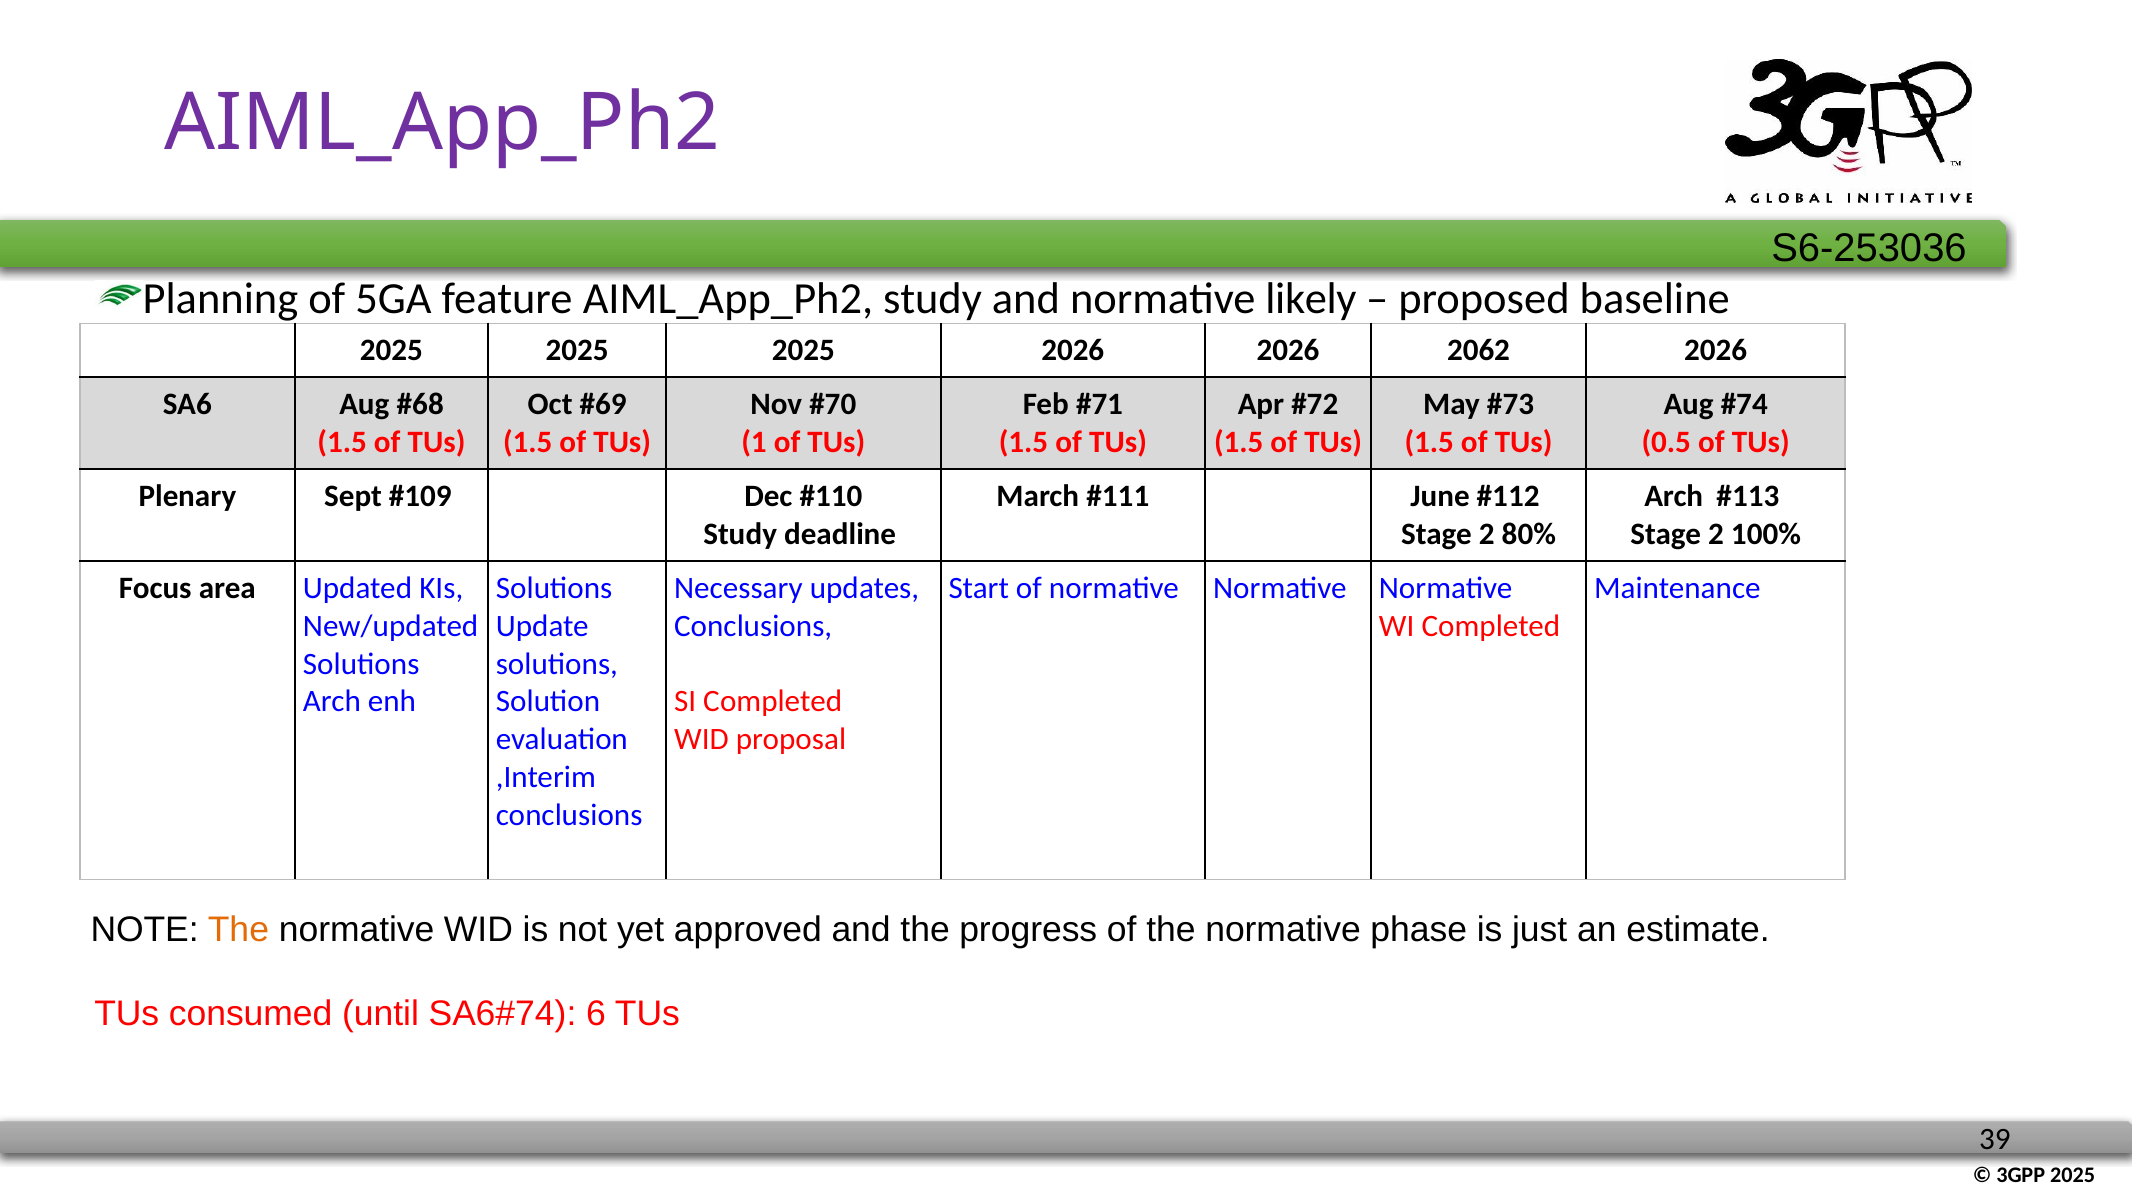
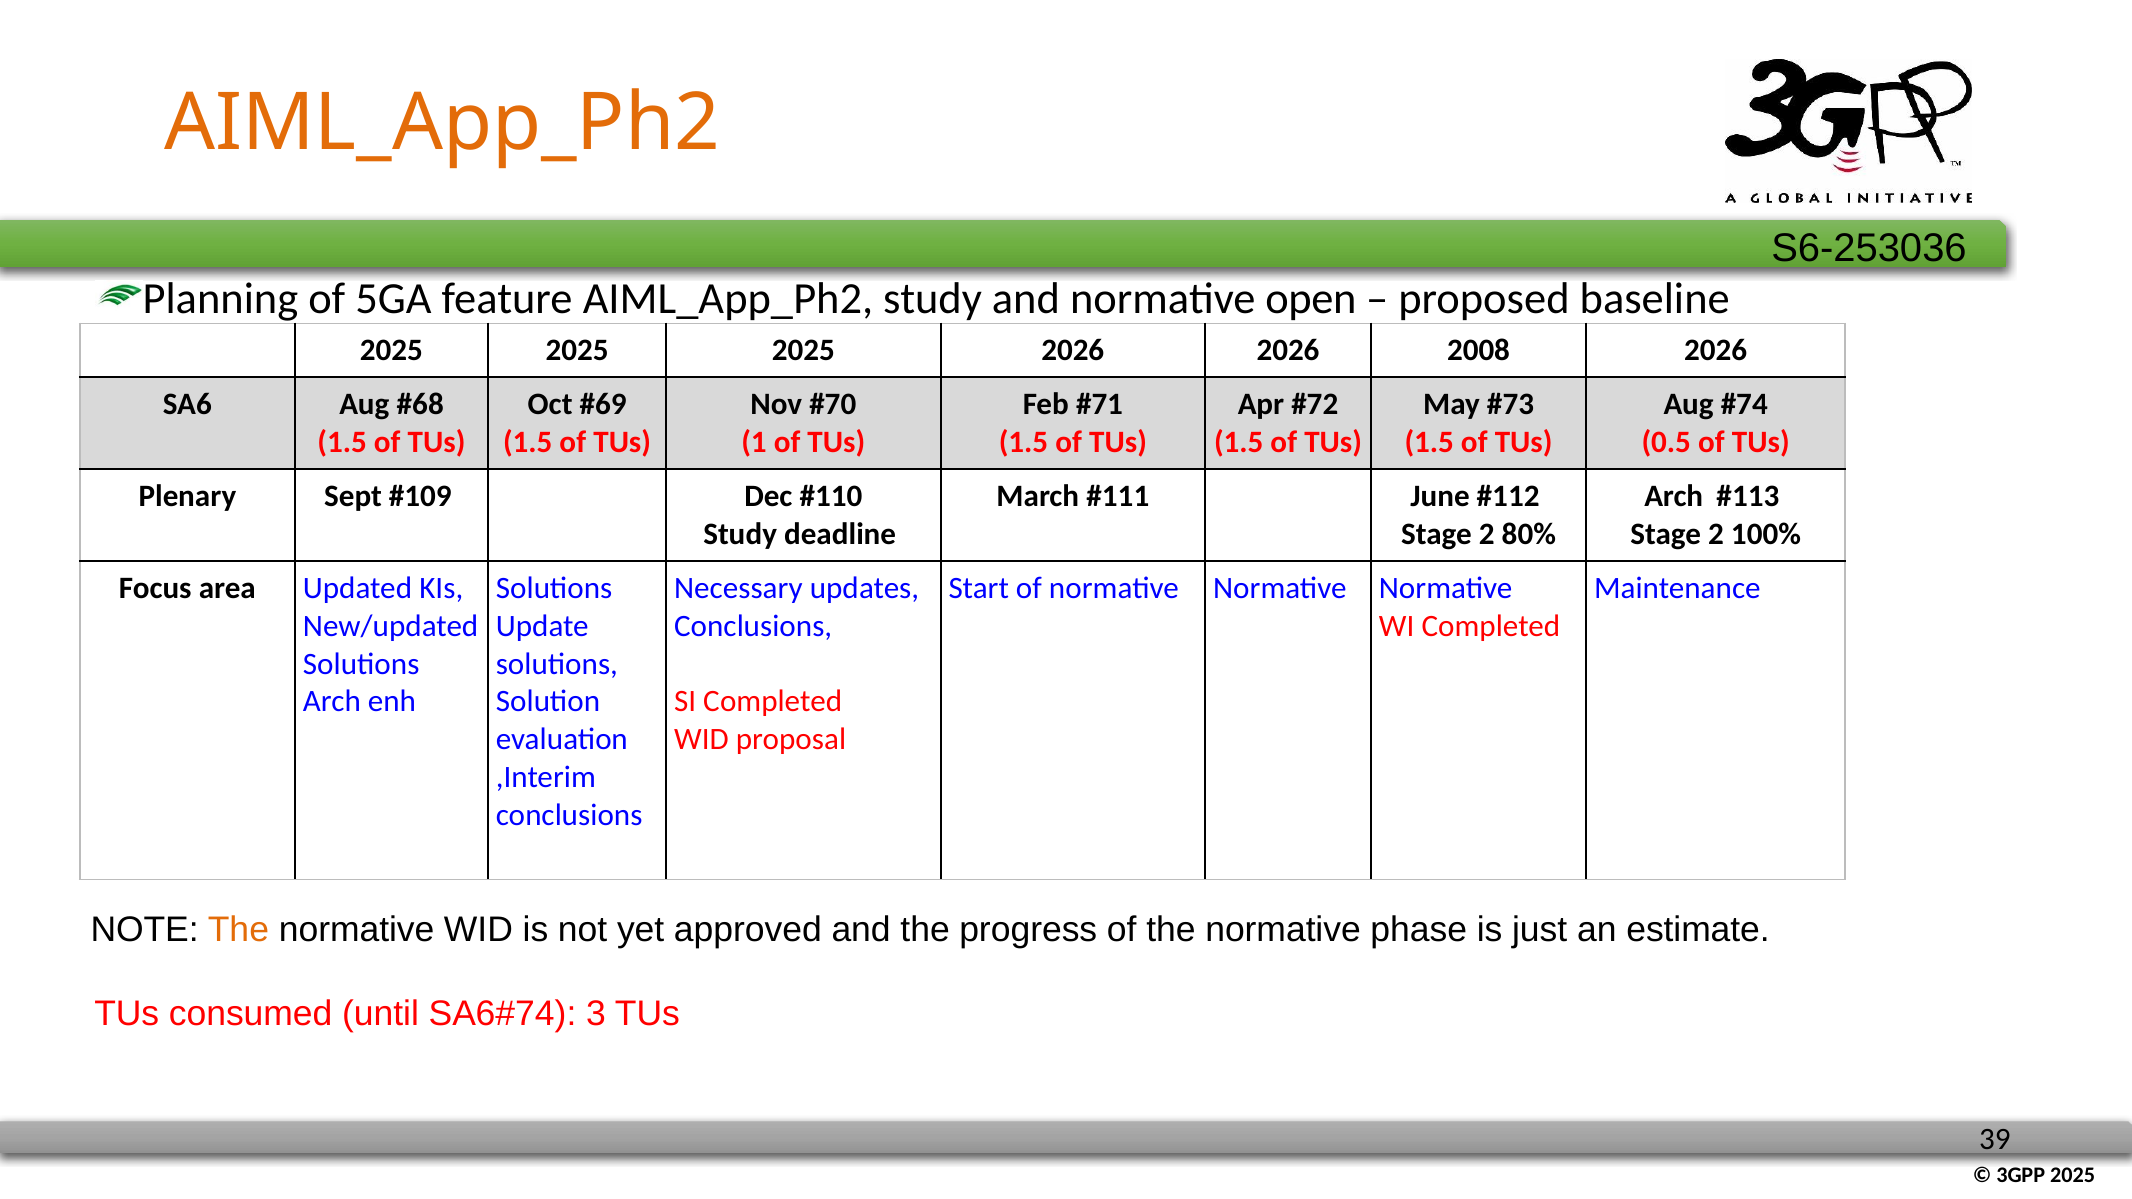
AIML_App_Ph2 at (442, 123) colour: purple -> orange
likely: likely -> open
2062: 2062 -> 2008
6: 6 -> 3
